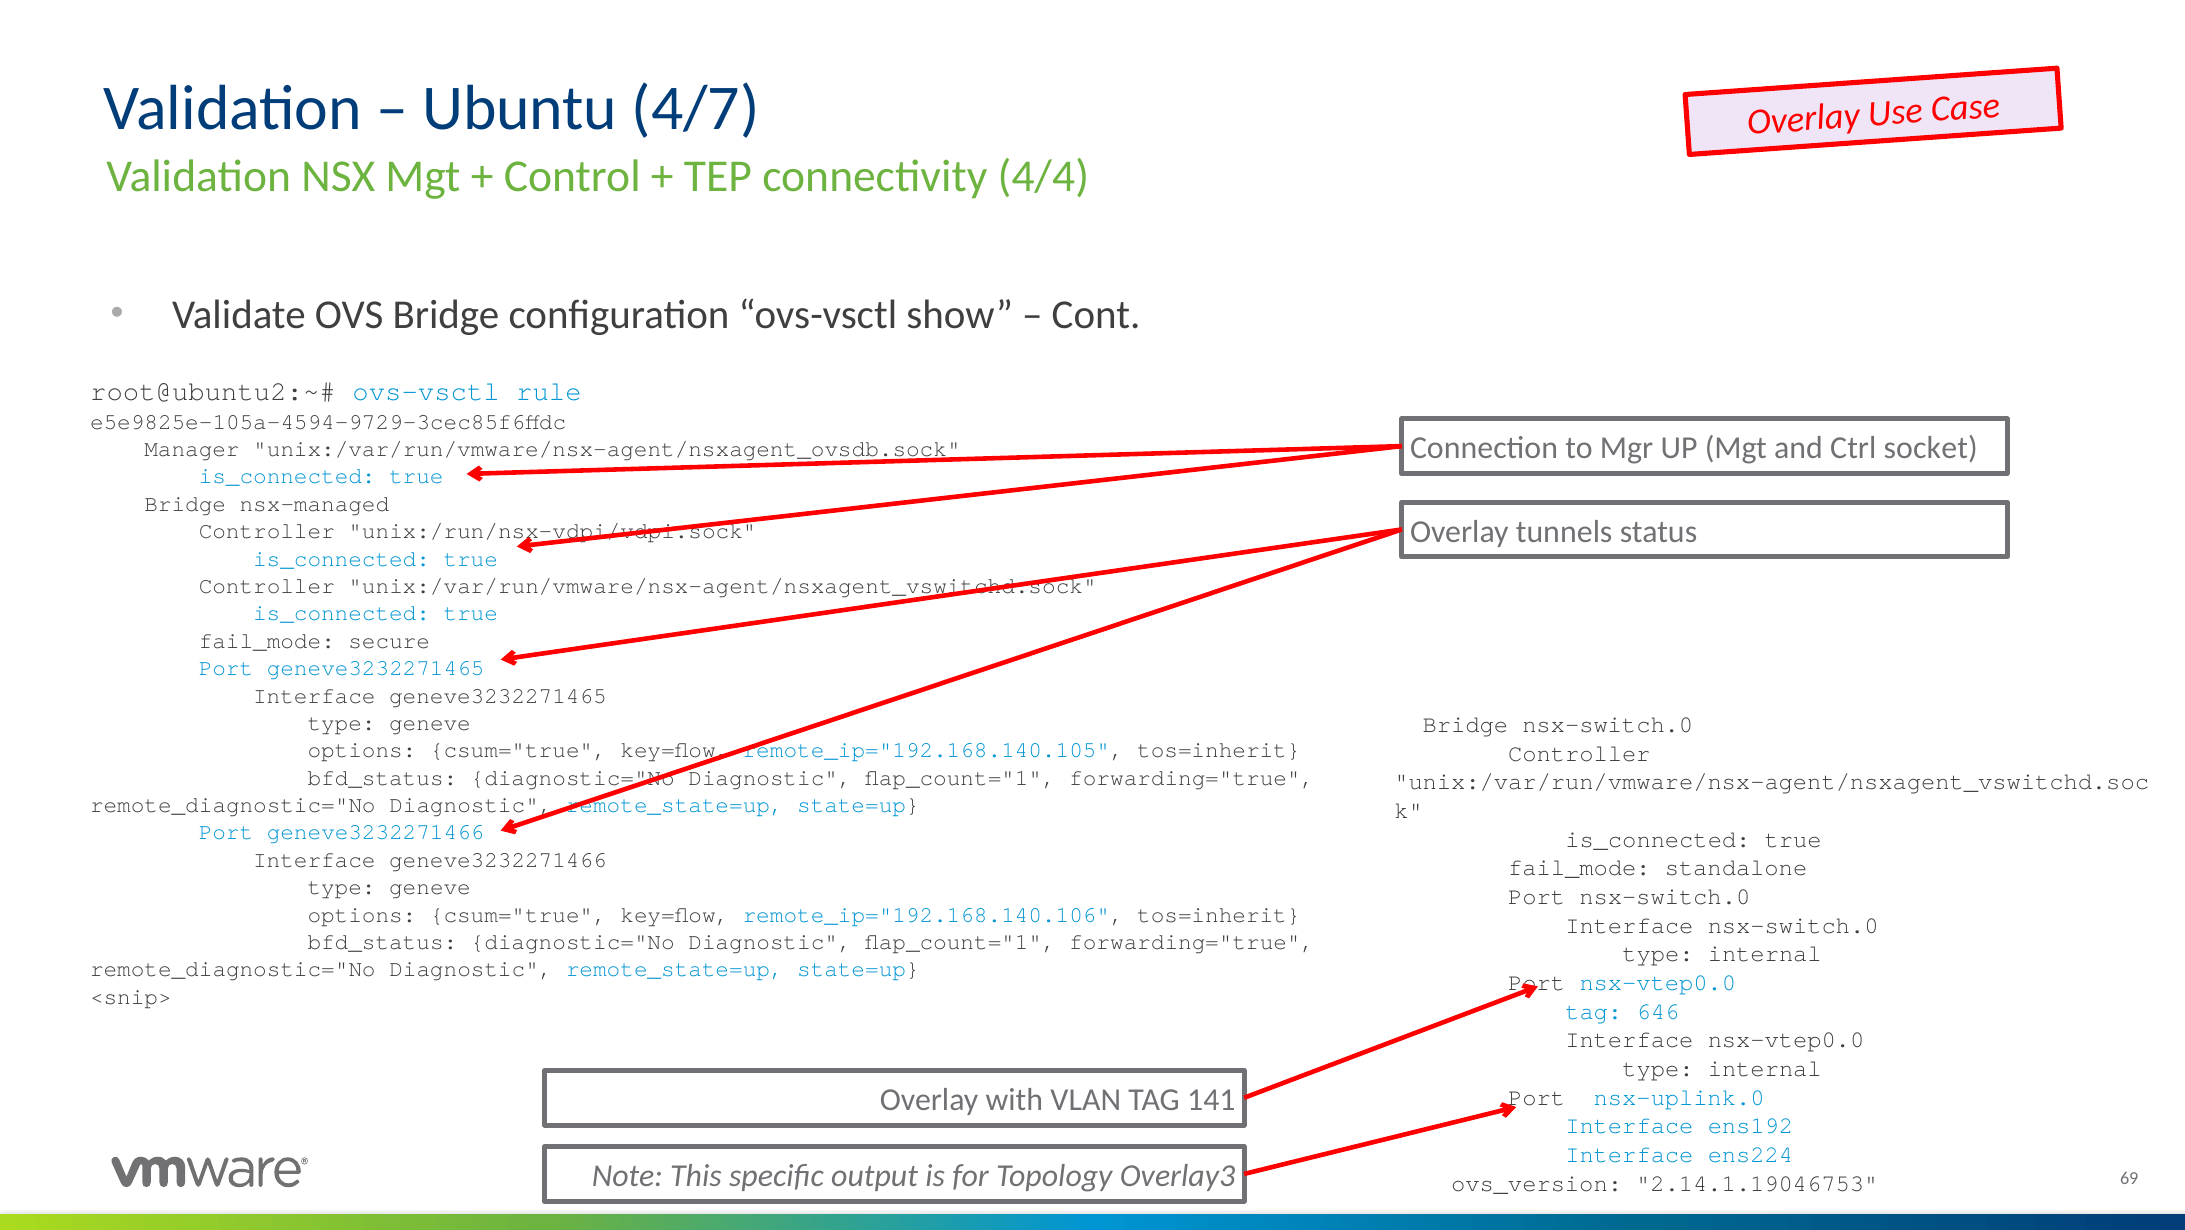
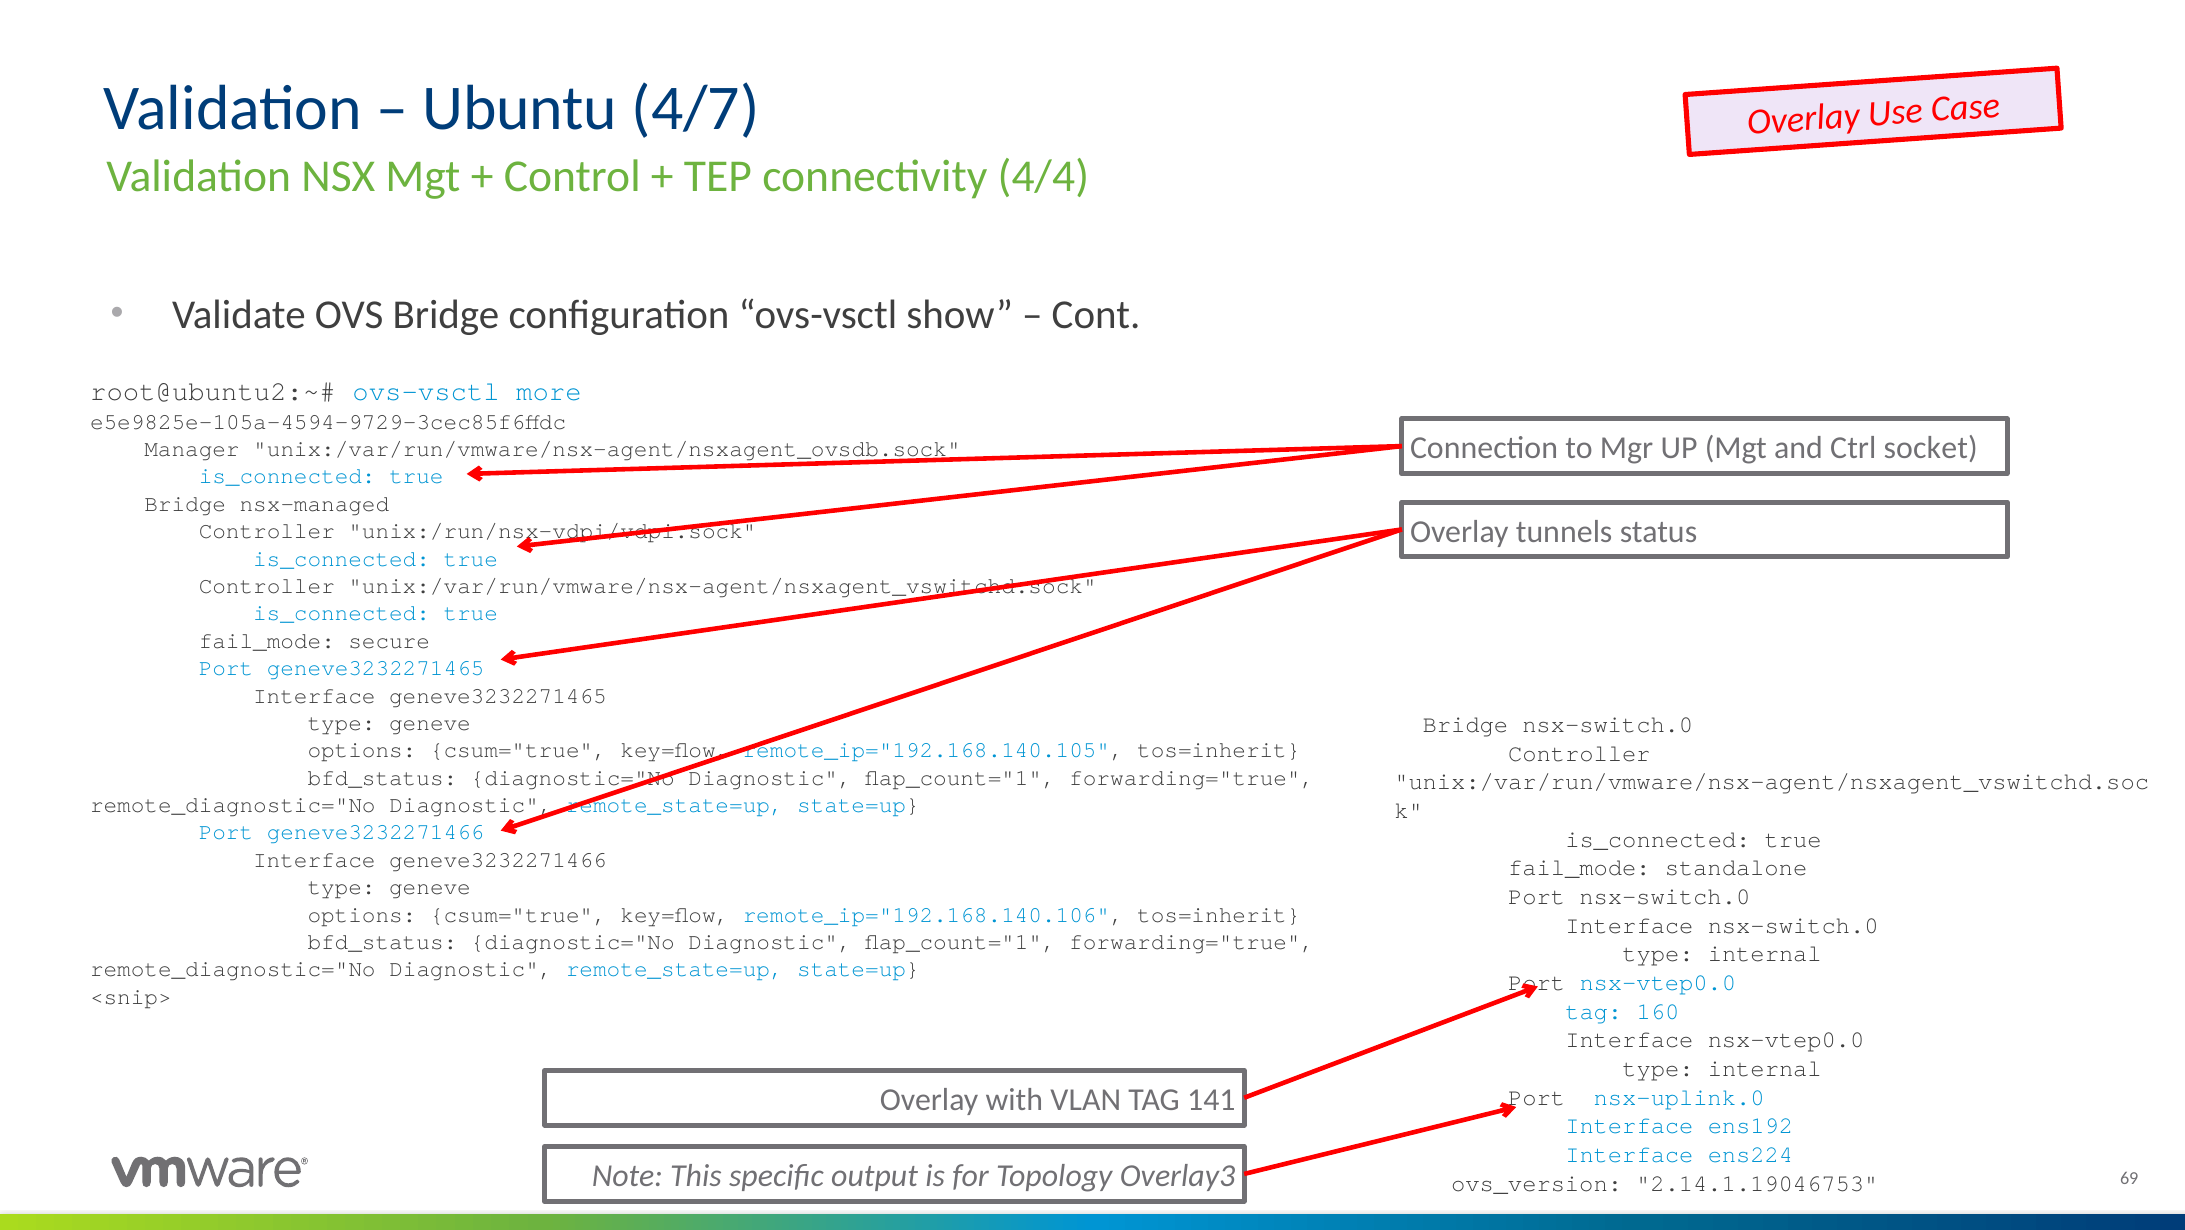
rule: rule -> more
646: 646 -> 160
